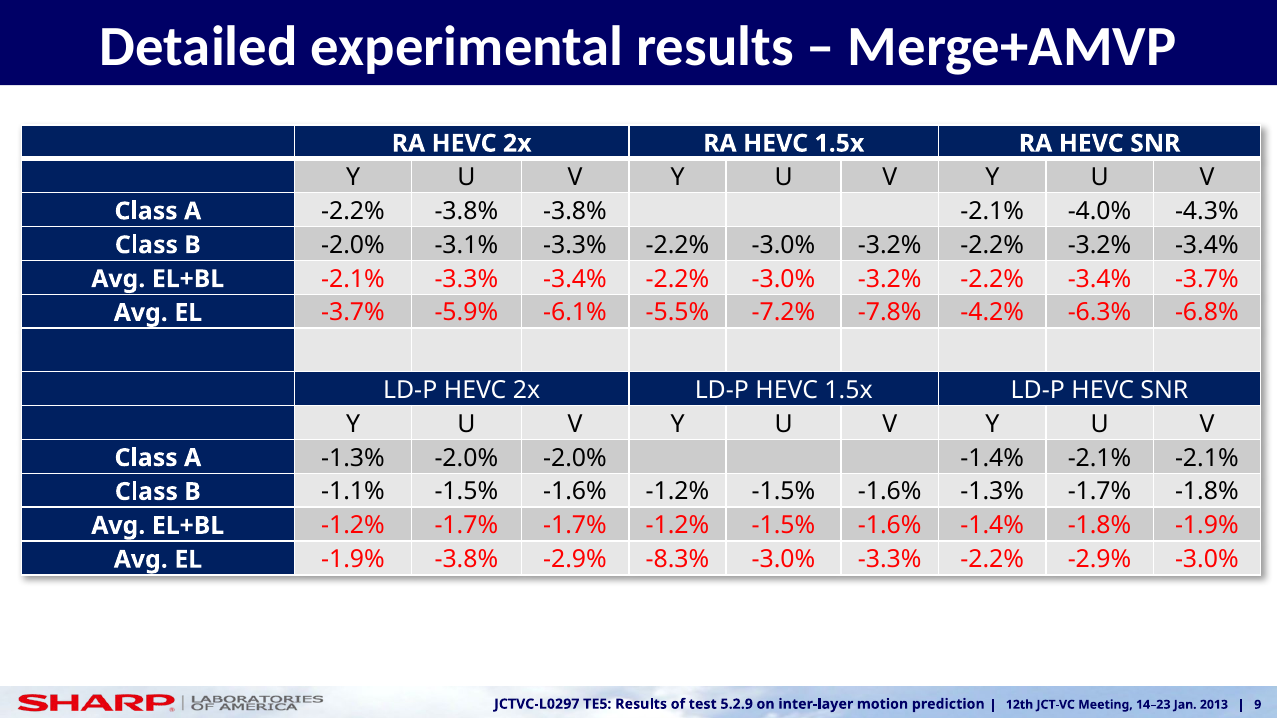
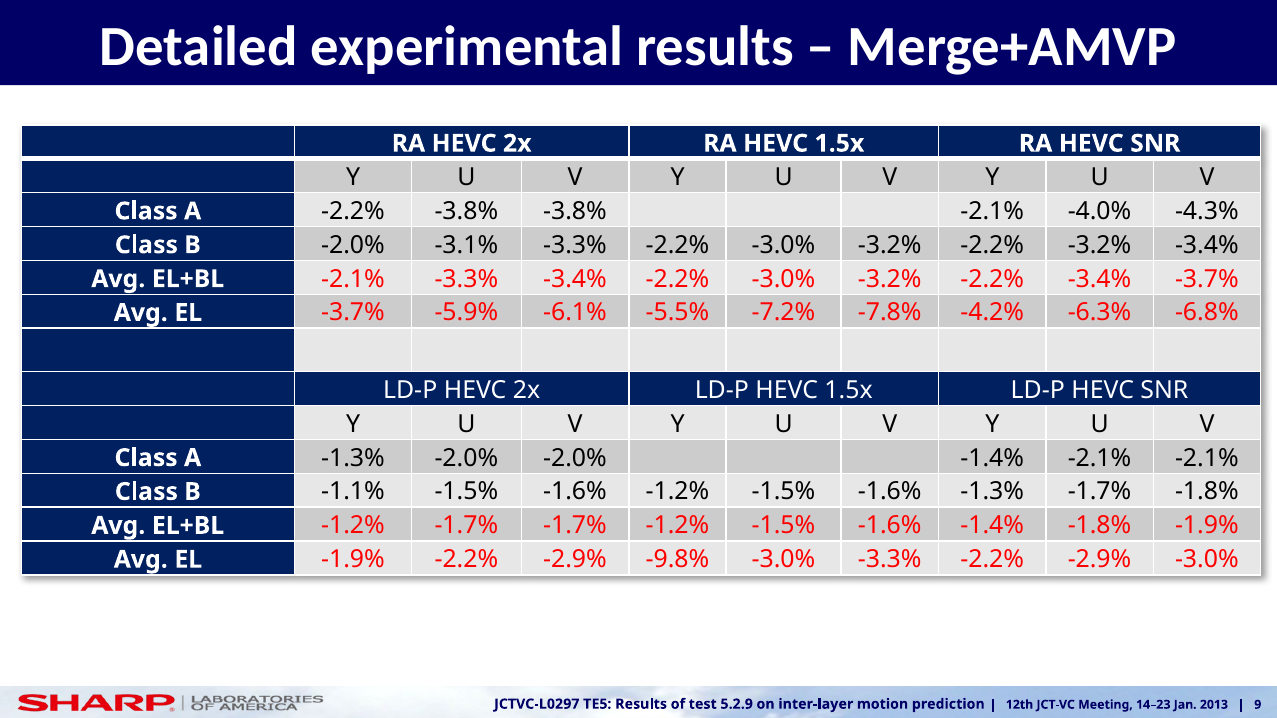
-1.9% -3.8%: -3.8% -> -2.2%
-8.3%: -8.3% -> -9.8%
